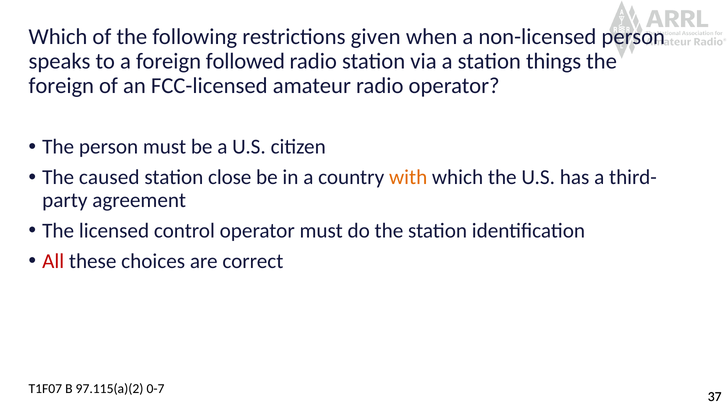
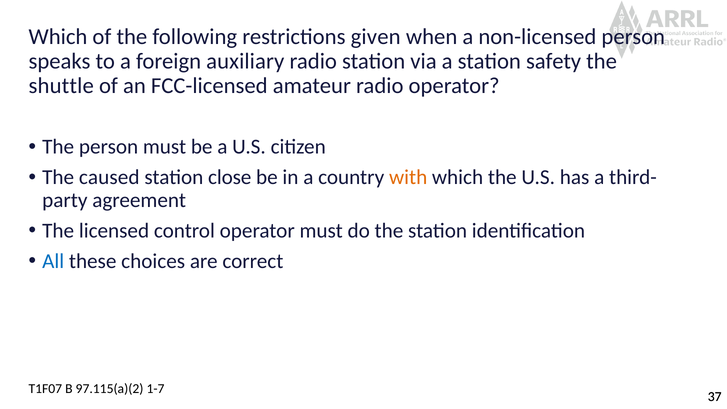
followed: followed -> auxiliary
things: things -> safety
foreign at (61, 86): foreign -> shuttle
All colour: red -> blue
0-7: 0-7 -> 1-7
